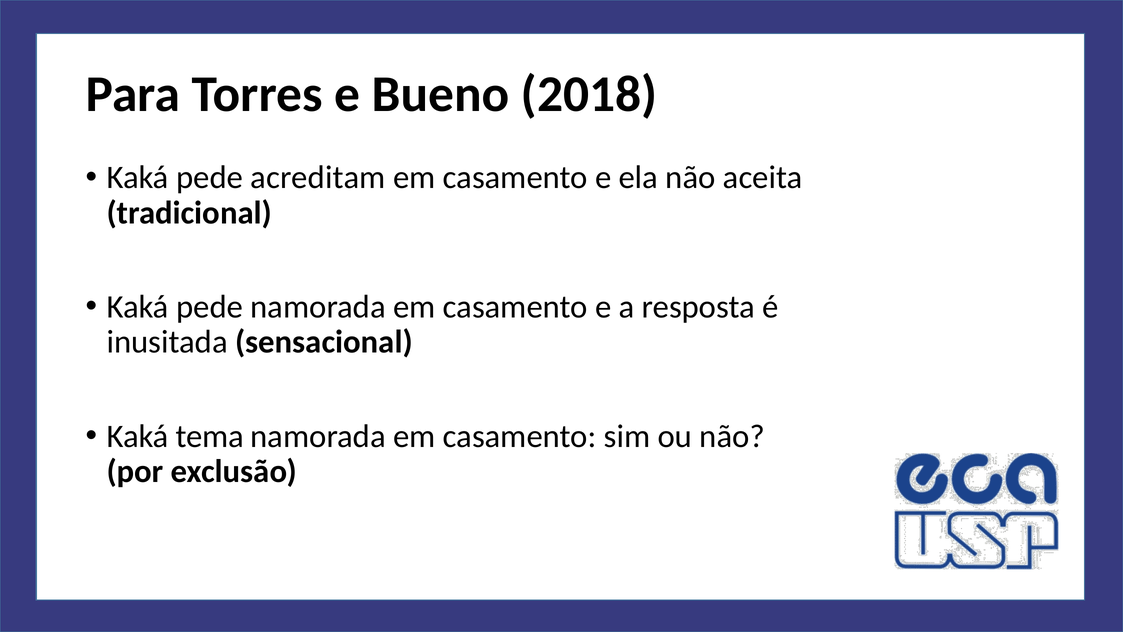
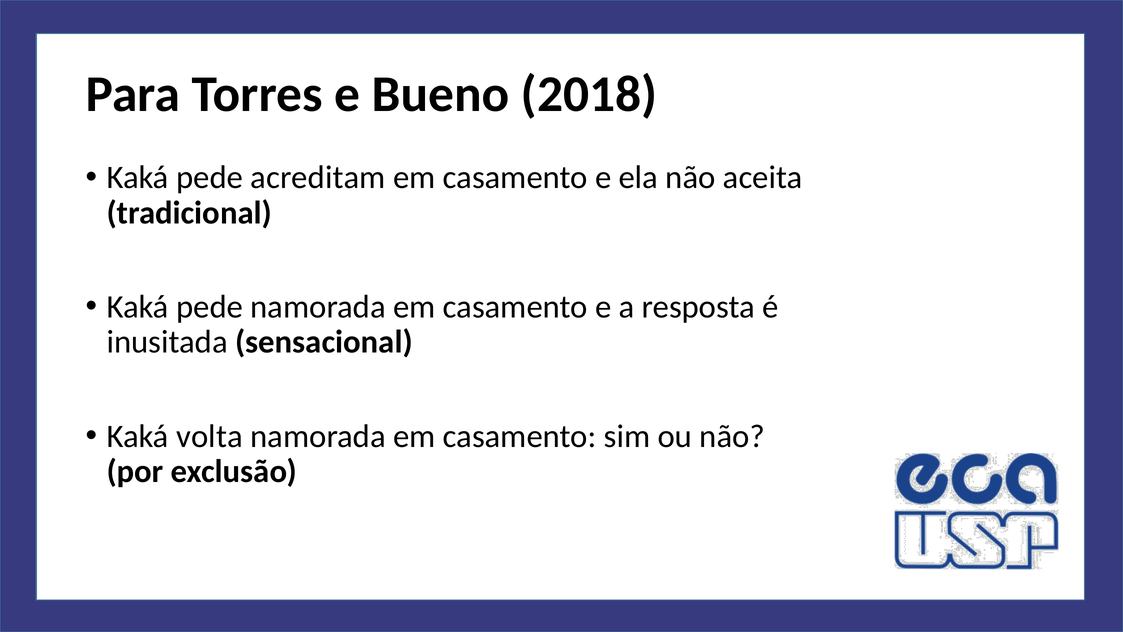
tema: tema -> volta
